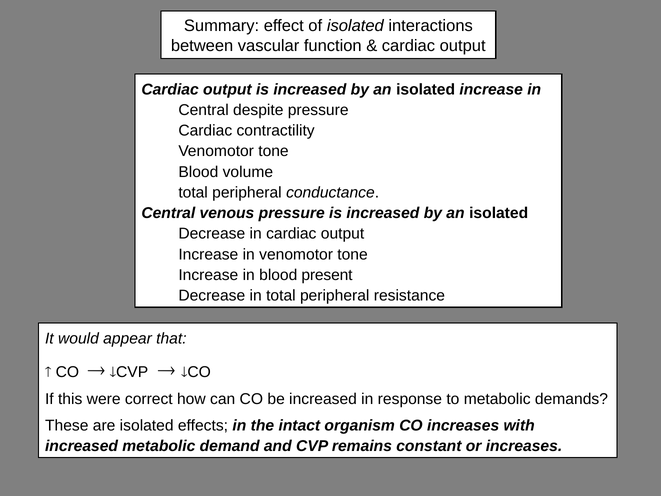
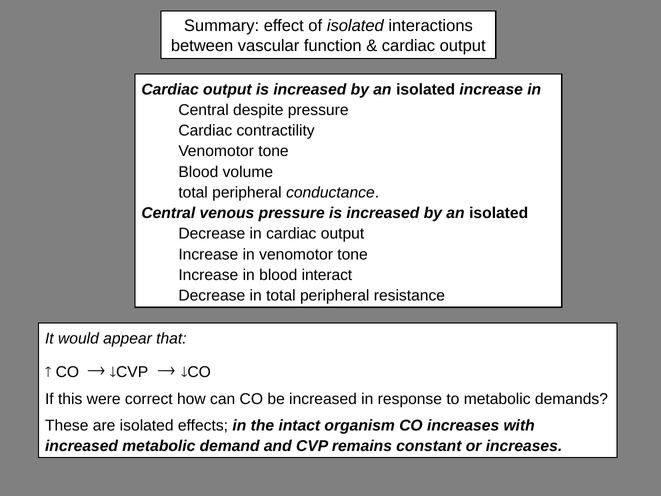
present: present -> interact
